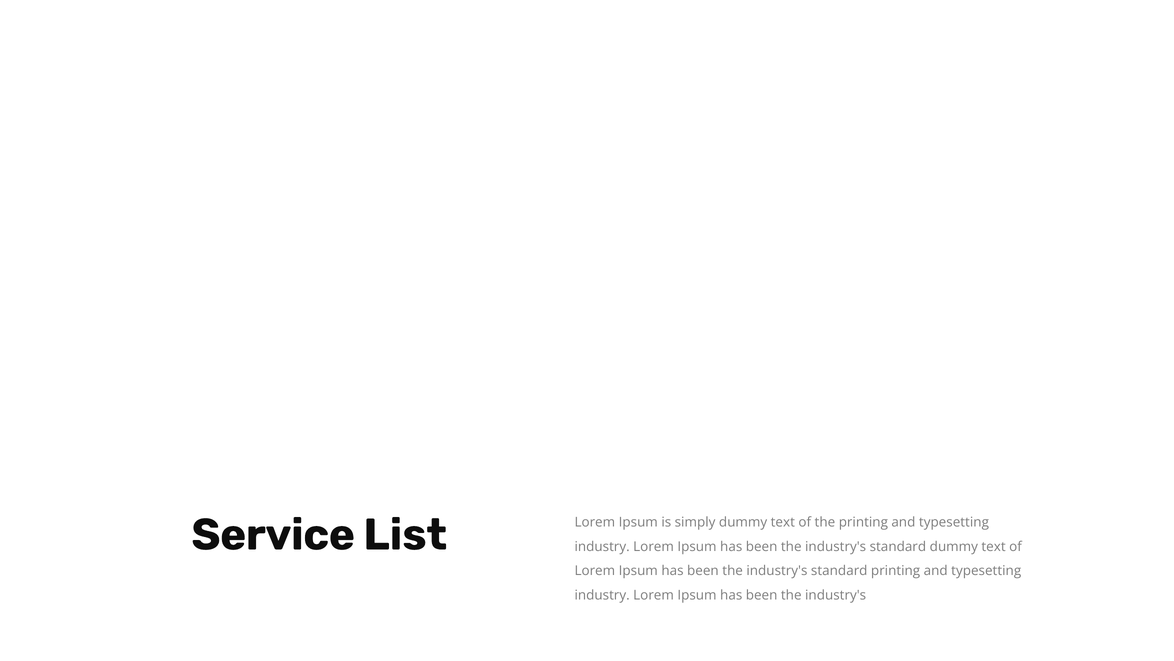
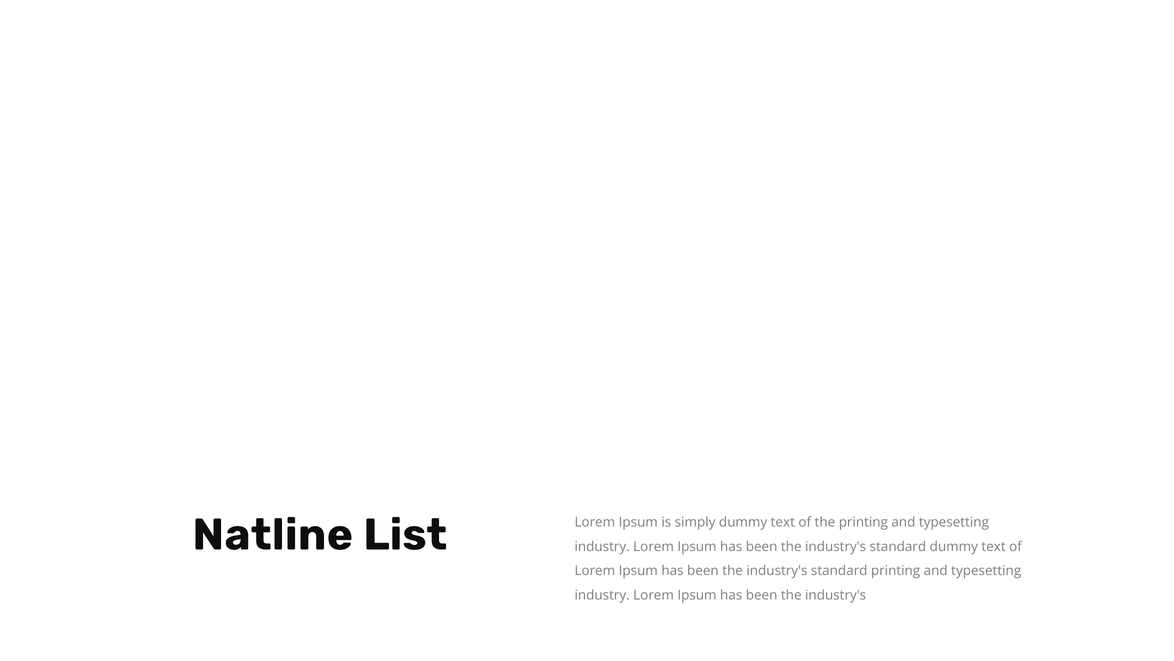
Service: Service -> Natline
